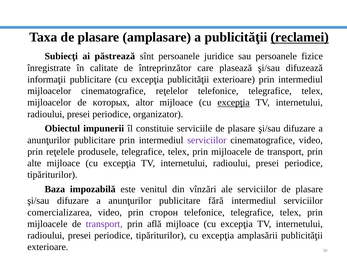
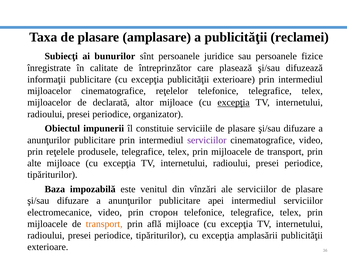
reclamei underline: present -> none
păstrează: păstrează -> bunurilor
которых: которых -> declarată
fără: fără -> apei
comercializarea: comercializarea -> electromecanice
transport at (104, 224) colour: purple -> orange
